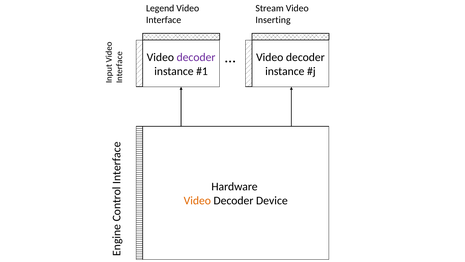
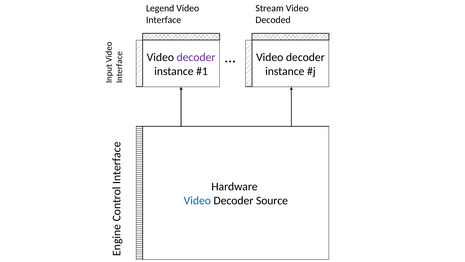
Inserting: Inserting -> Decoded
Video at (197, 200) colour: orange -> blue
Device: Device -> Source
